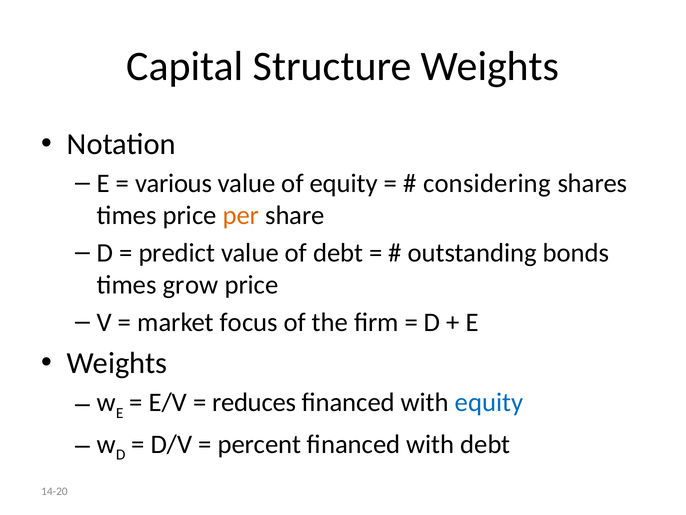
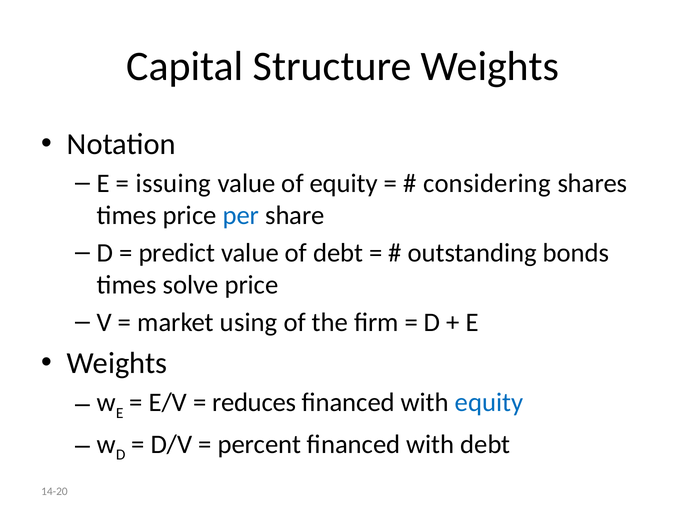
various: various -> issuing
per colour: orange -> blue
grow: grow -> solve
focus: focus -> using
